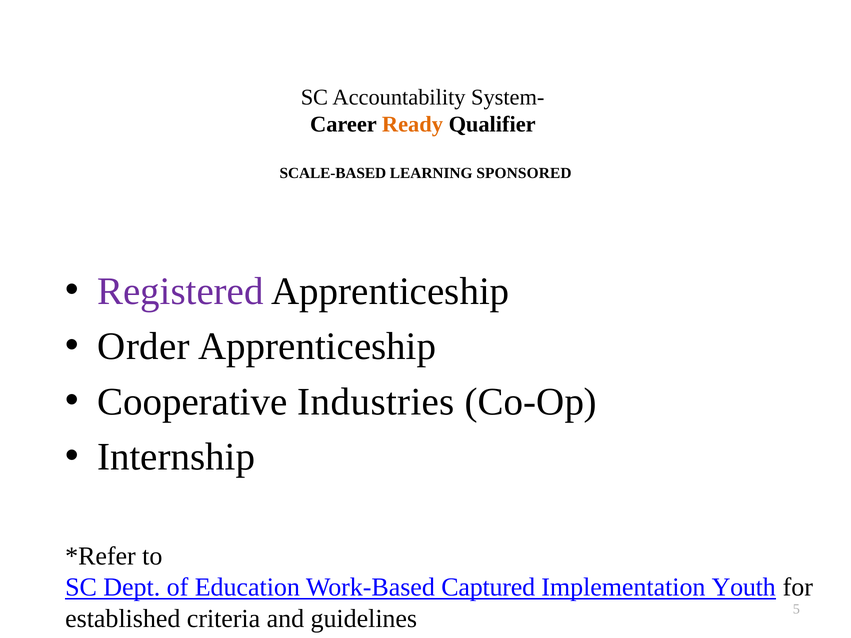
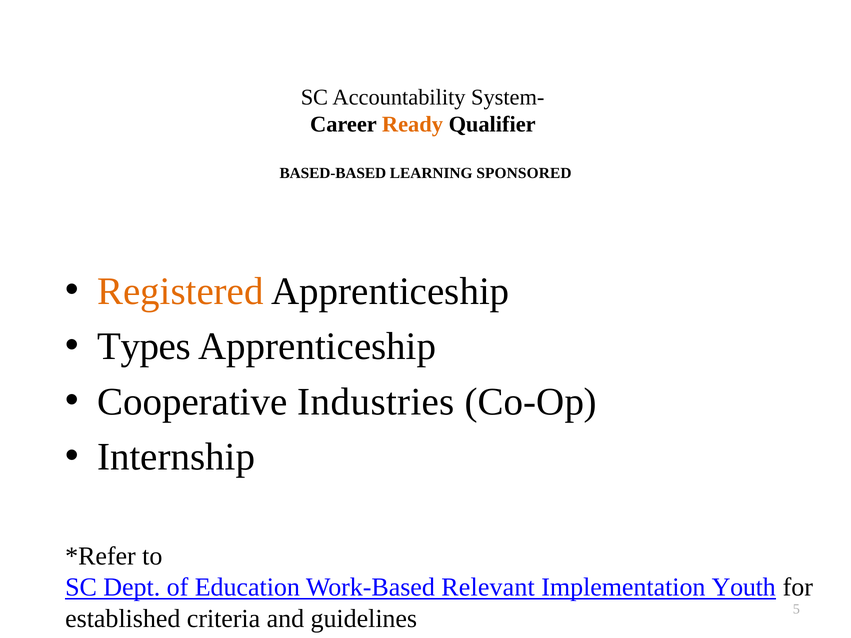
SCALE-BASED: SCALE-BASED -> BASED-BASED
Registered colour: purple -> orange
Order: Order -> Types
Captured: Captured -> Relevant
